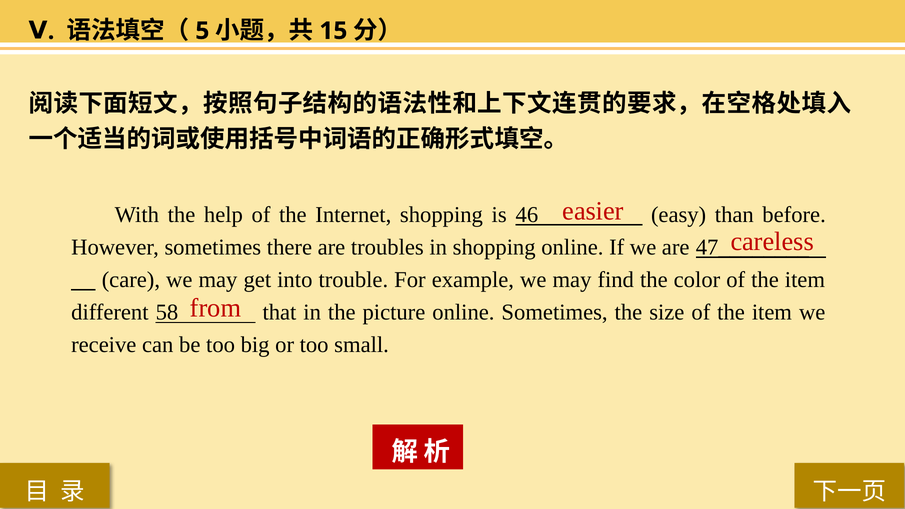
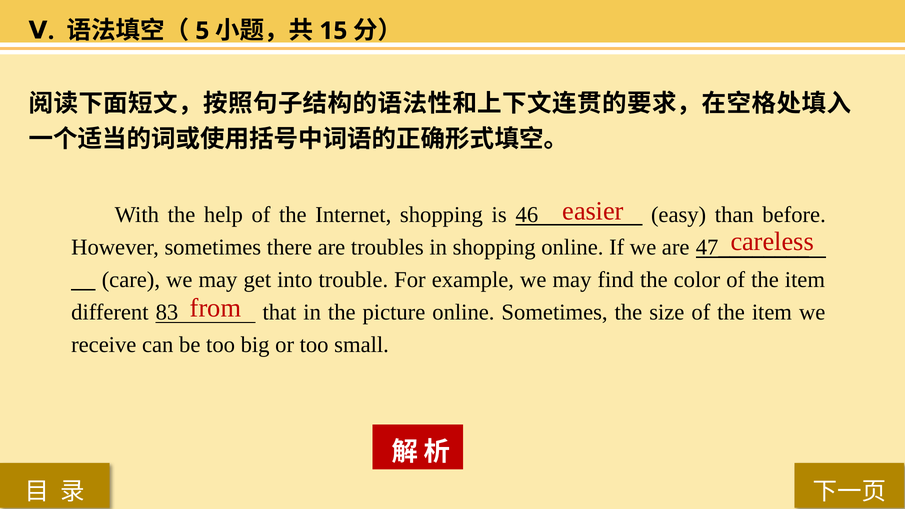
58: 58 -> 83
